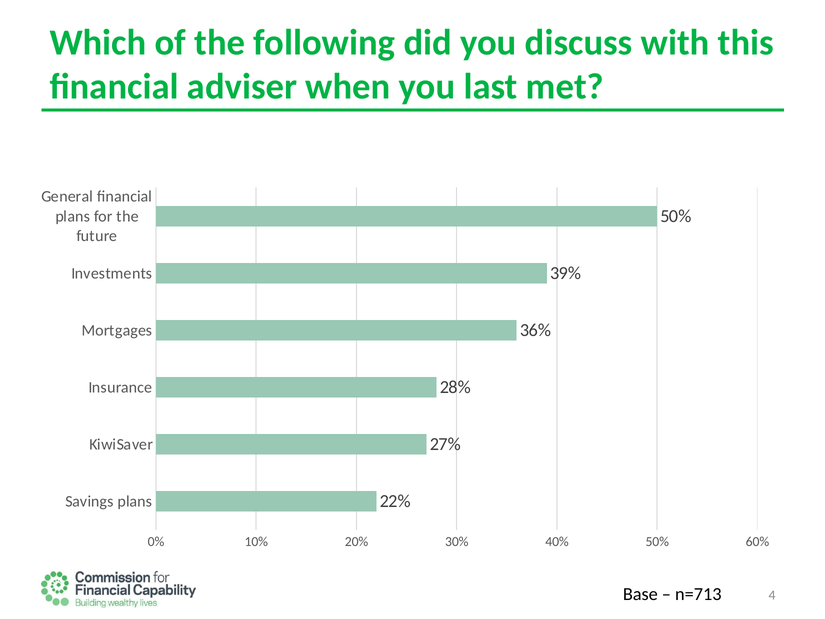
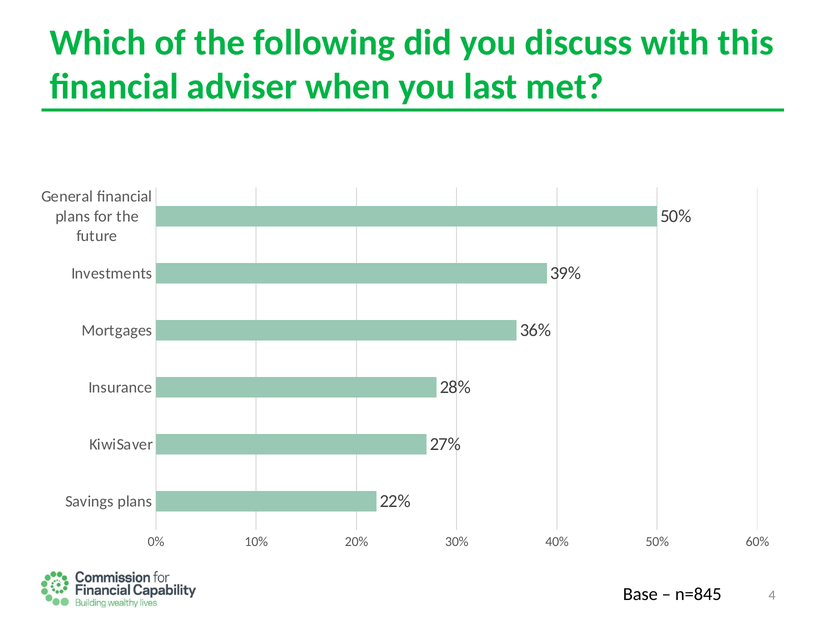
n=713: n=713 -> n=845
